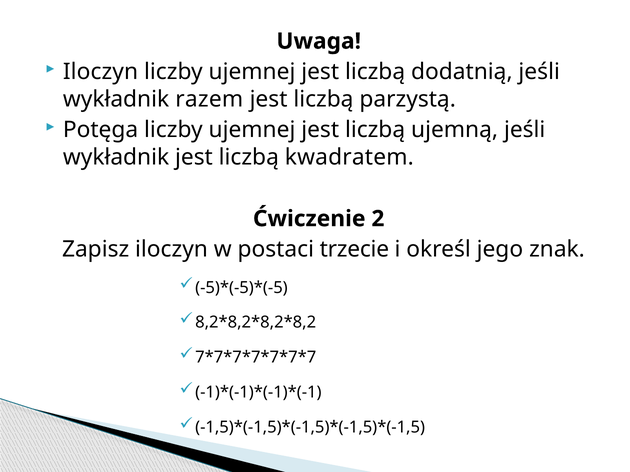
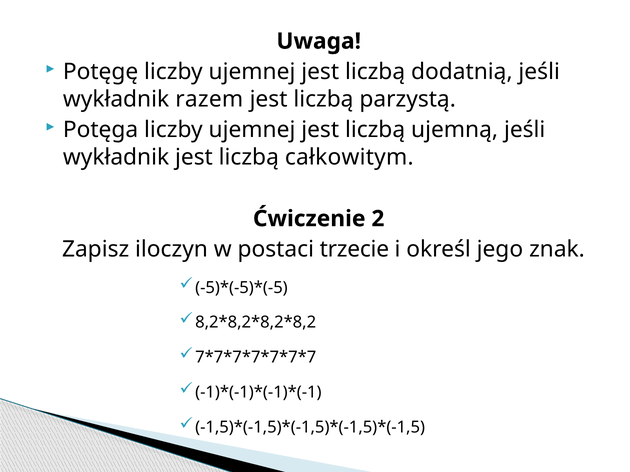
Iloczyn at (101, 72): Iloczyn -> Potęgę
kwadratem: kwadratem -> całkowitym
